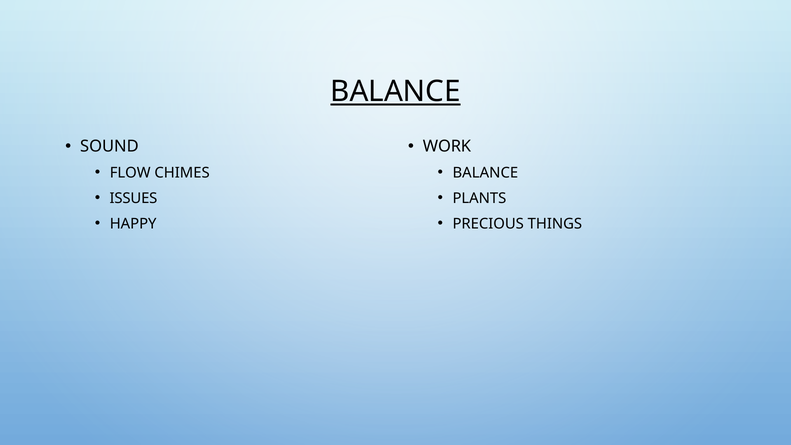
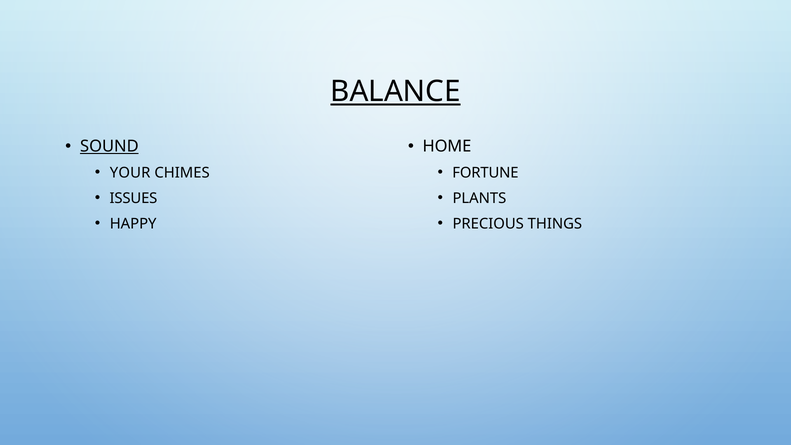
SOUND underline: none -> present
WORK: WORK -> HOME
FLOW: FLOW -> YOUR
BALANCE at (485, 173): BALANCE -> FORTUNE
